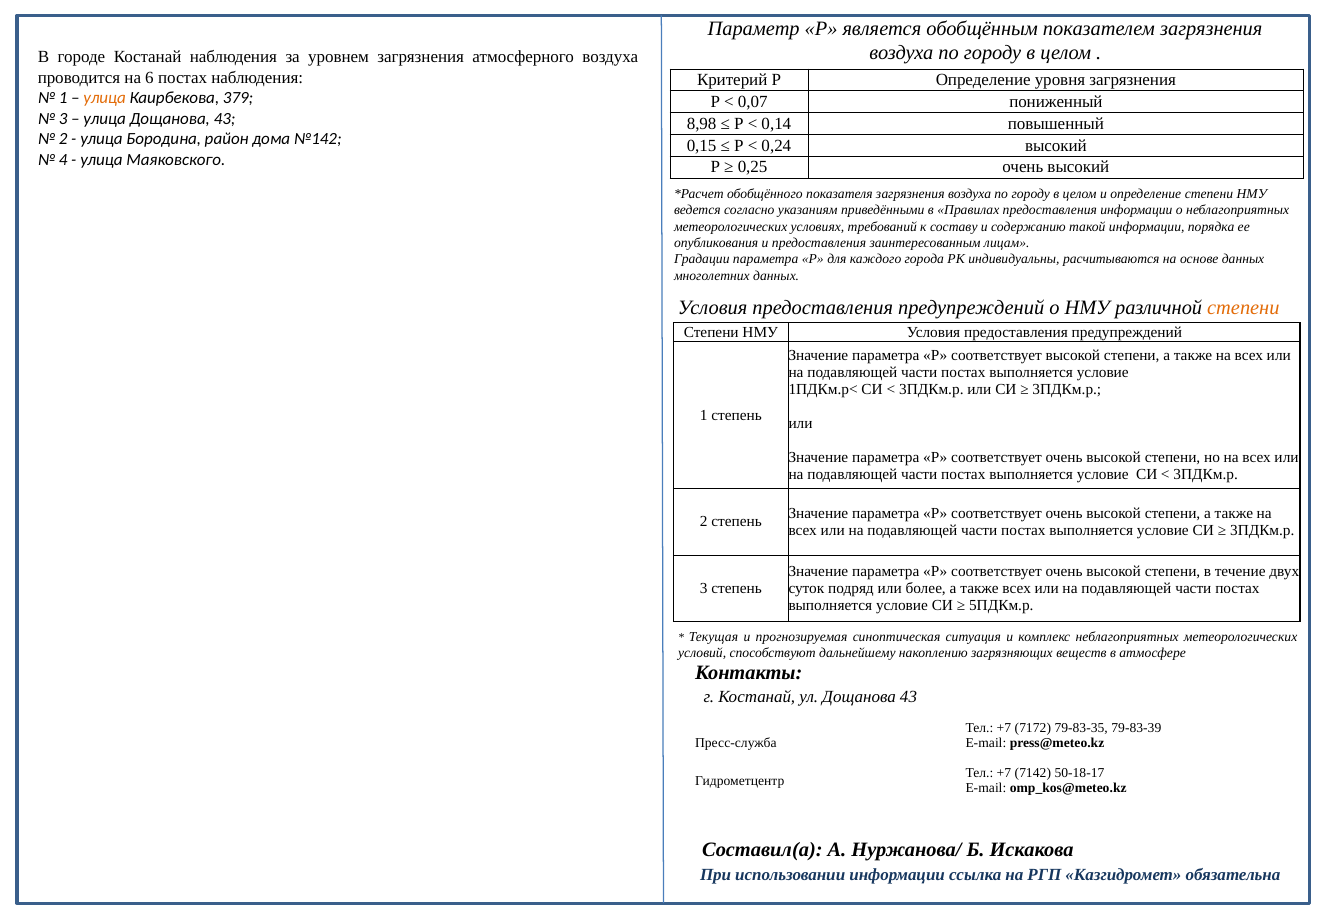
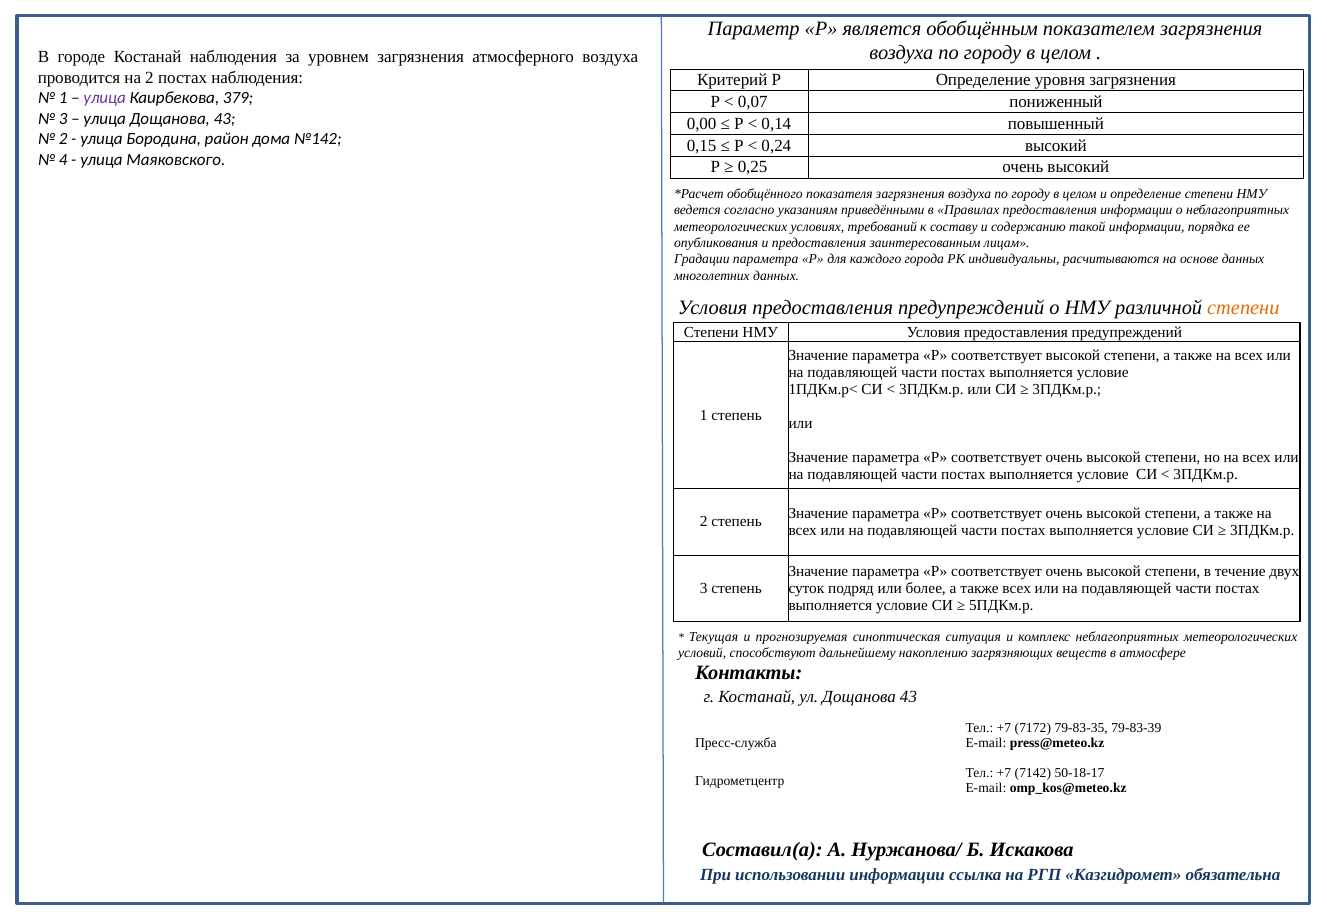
на 6: 6 -> 2
улица at (105, 98) colour: orange -> purple
8,98: 8,98 -> 0,00
